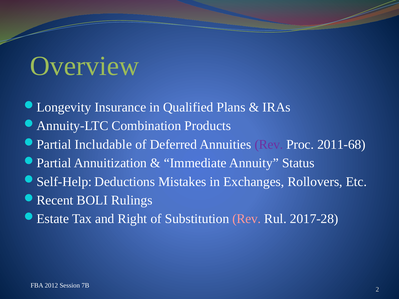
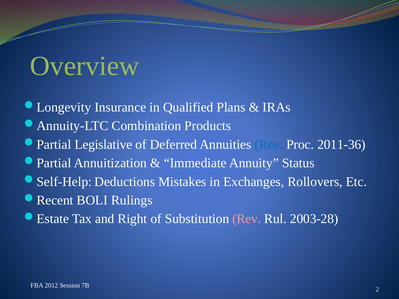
Includable: Includable -> Legislative
Rev at (269, 145) colour: purple -> blue
2011-68: 2011-68 -> 2011-36
2017-28: 2017-28 -> 2003-28
